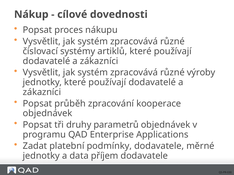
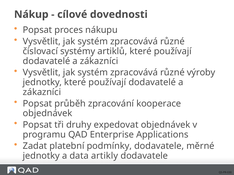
parametrů: parametrů -> expedovat
příjem: příjem -> artikly
